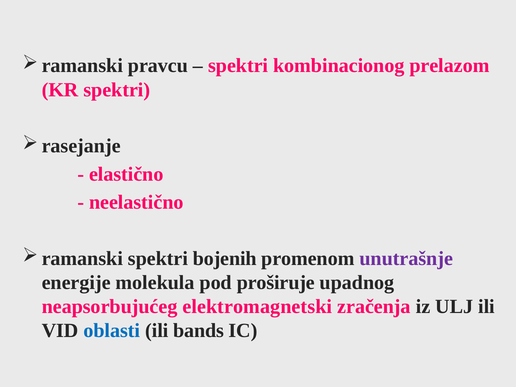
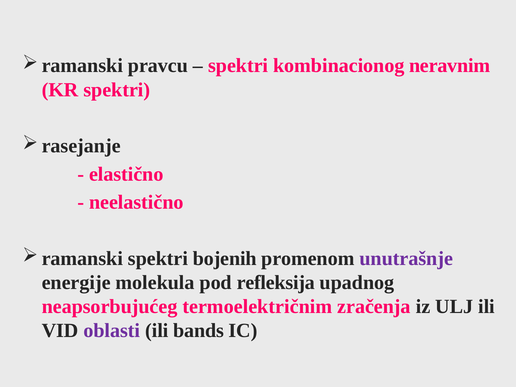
prelazom: prelazom -> neravnim
proširuje: proširuje -> refleksija
elektromagnetski: elektromagnetski -> termoelektričnim
oblasti colour: blue -> purple
